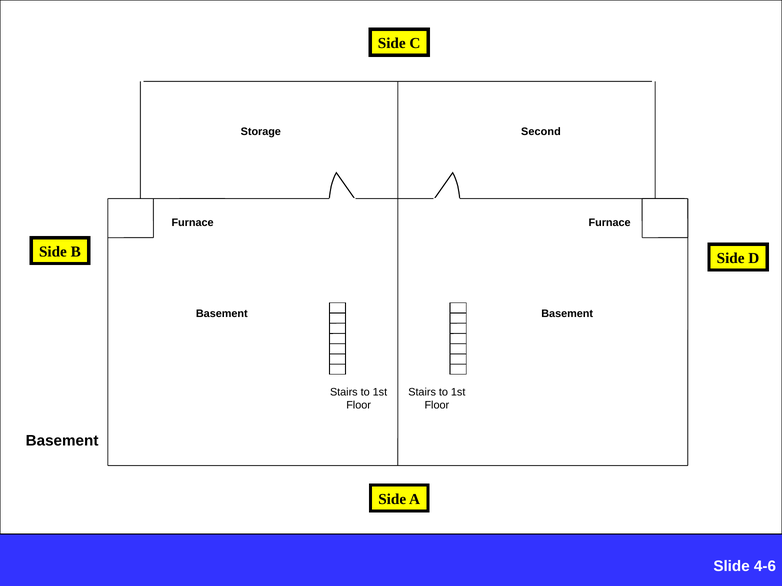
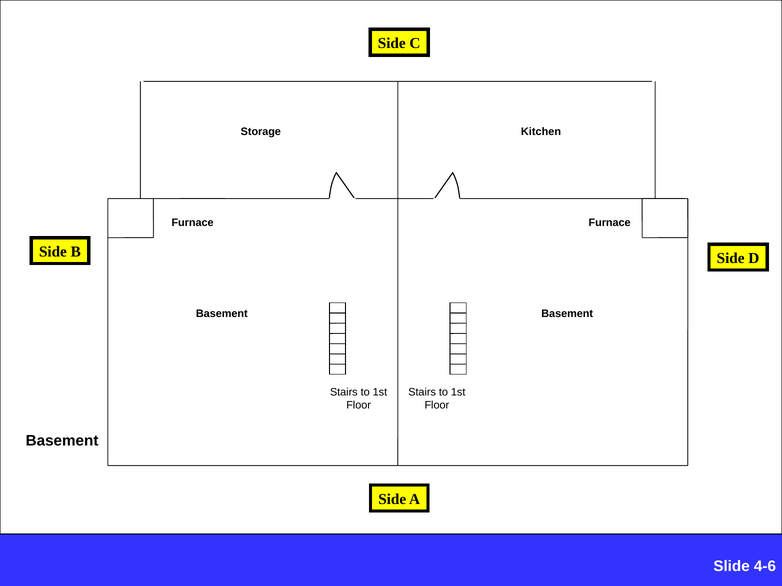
Second: Second -> Kitchen
